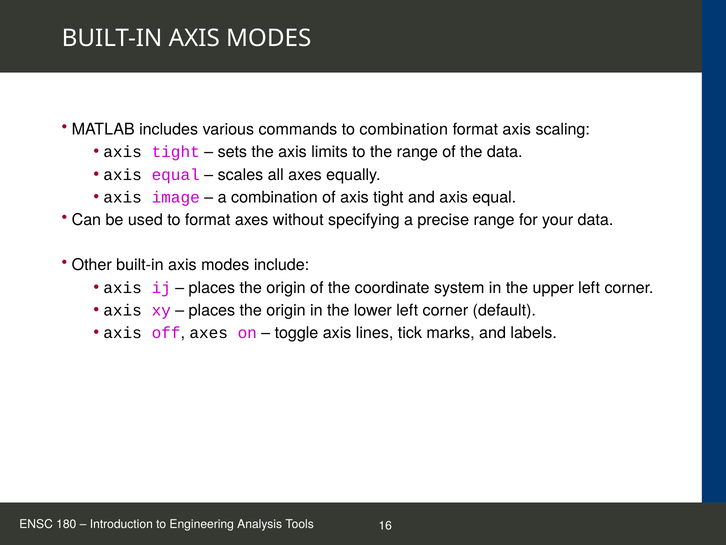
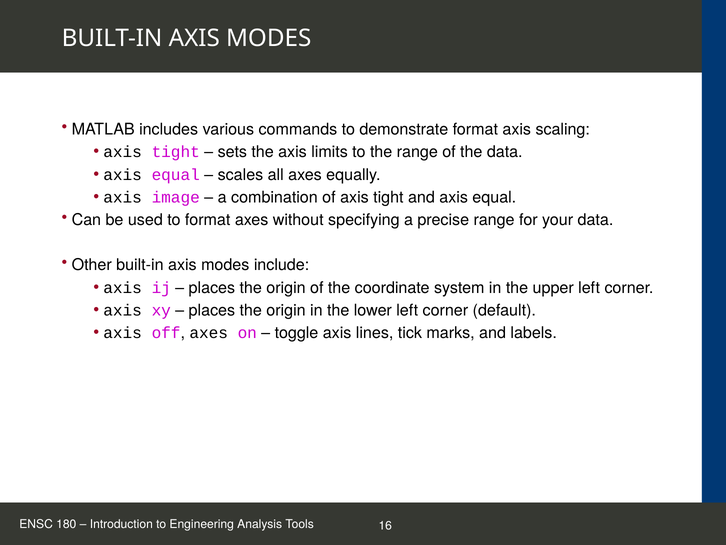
to combination: combination -> demonstrate
